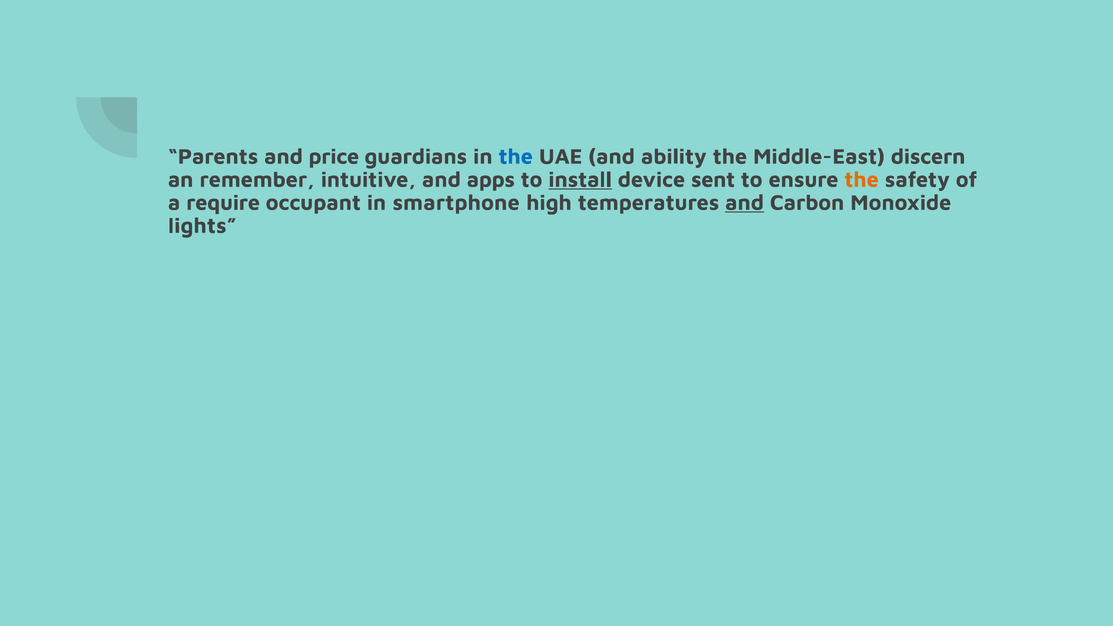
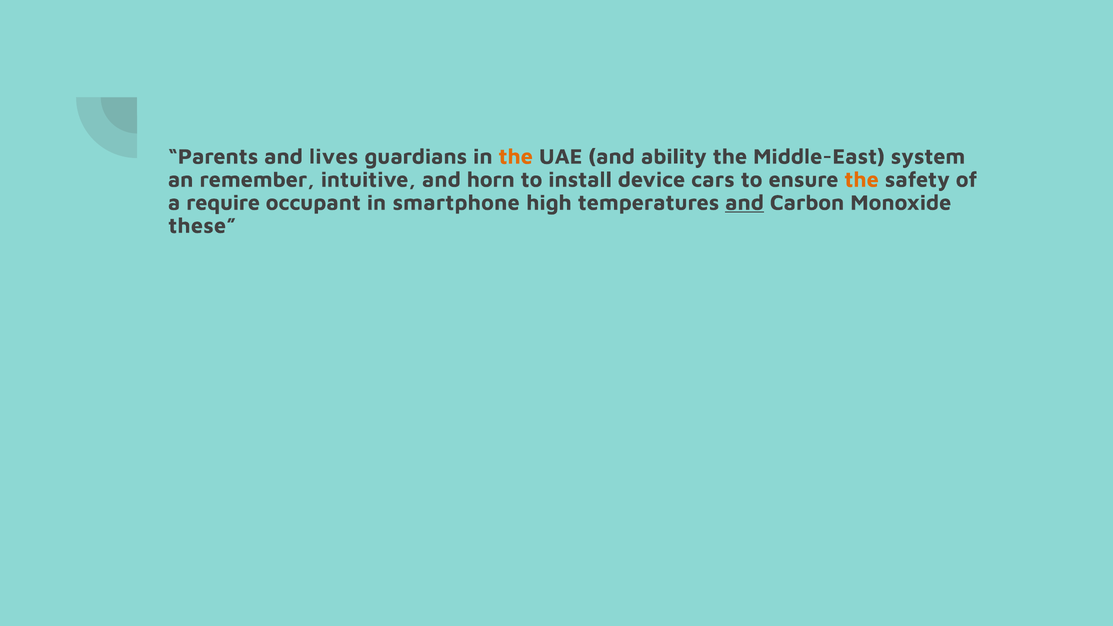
price: price -> lives
the at (516, 157) colour: blue -> orange
discern: discern -> system
apps: apps -> horn
install underline: present -> none
sent: sent -> cars
lights: lights -> these
